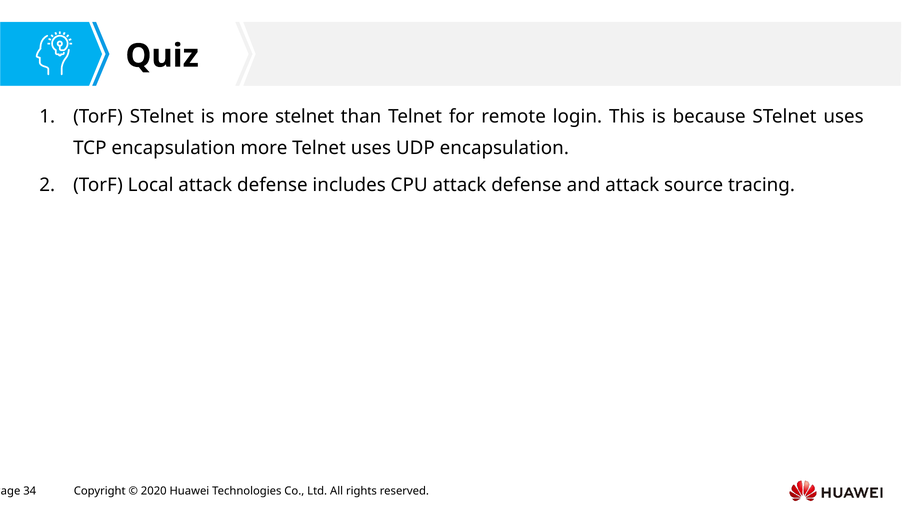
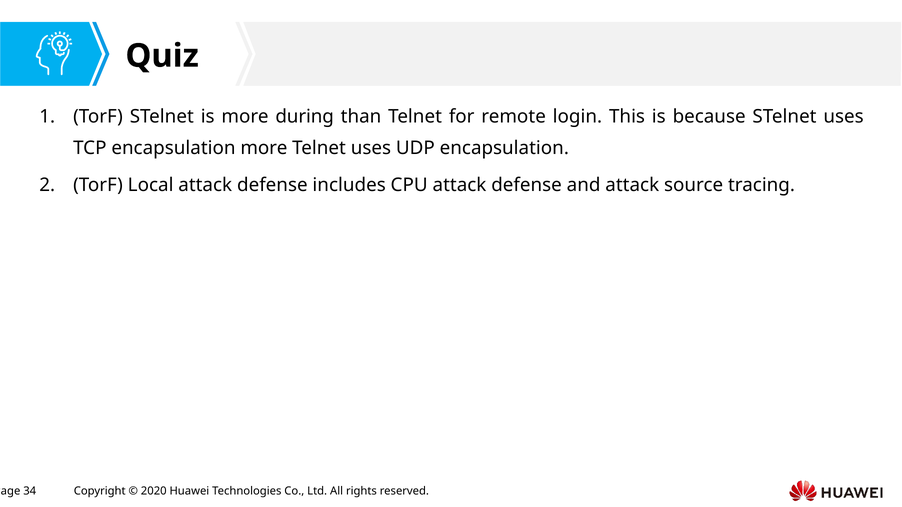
more stelnet: stelnet -> during
